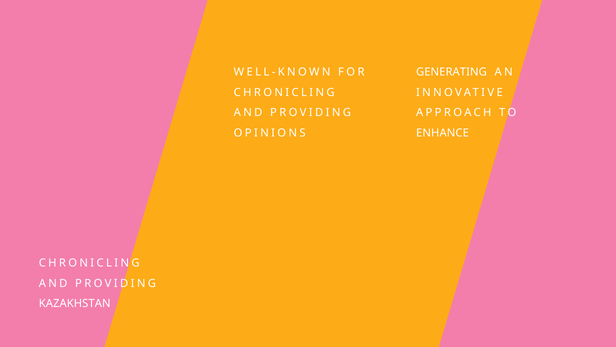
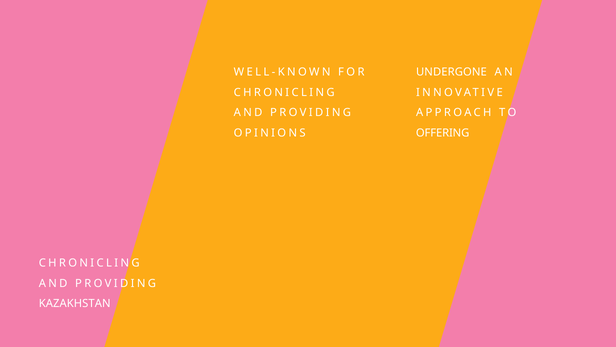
GENERATING: GENERATING -> UNDERGONE
ENHANCE: ENHANCE -> OFFERING
